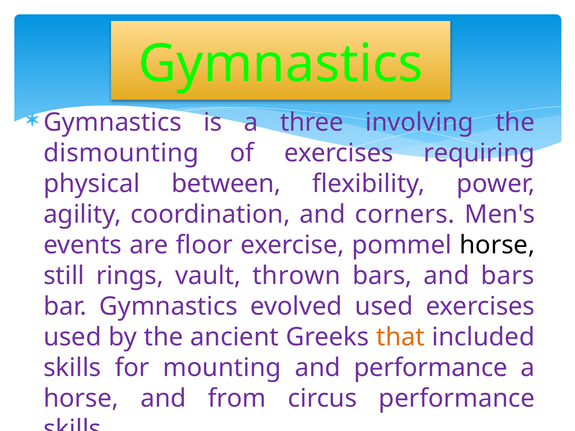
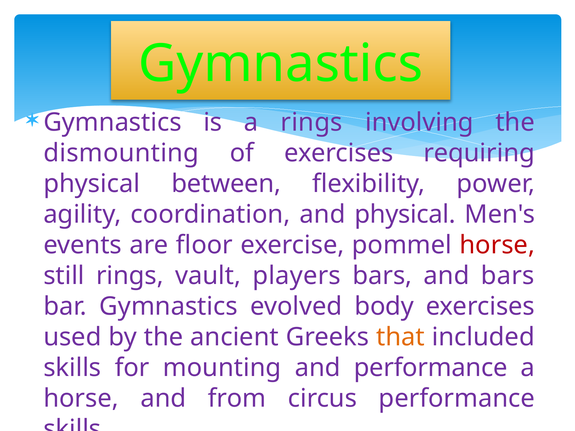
a three: three -> rings
and corners: corners -> physical
horse at (497, 245) colour: black -> red
thrown: thrown -> players
evolved used: used -> body
